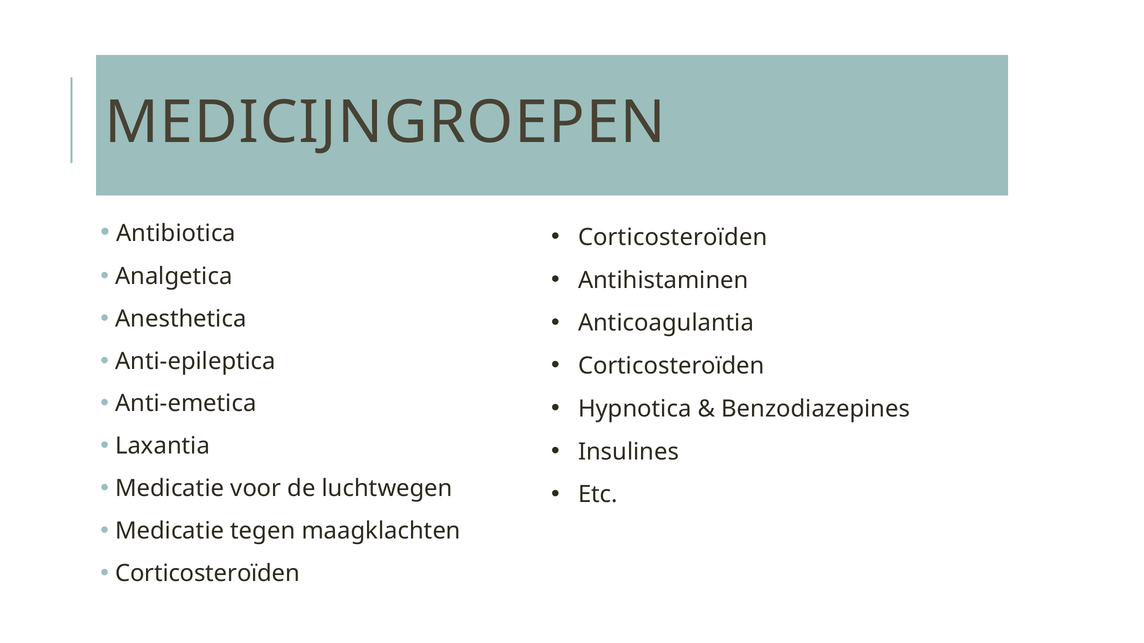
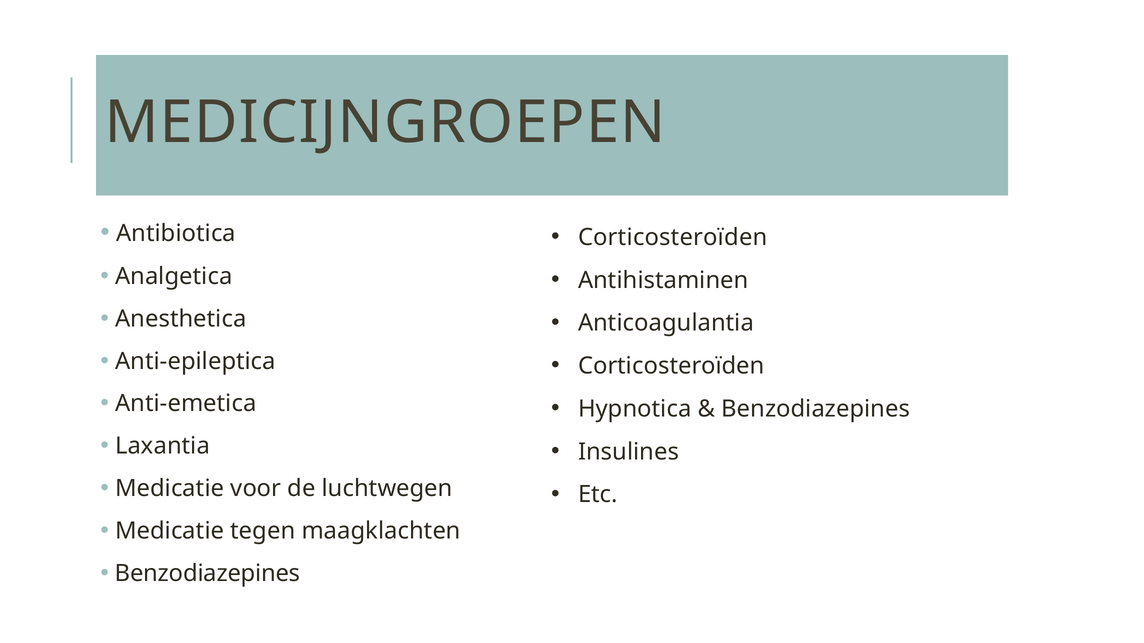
Corticosteroïden at (208, 574): Corticosteroïden -> Benzodiazepines
